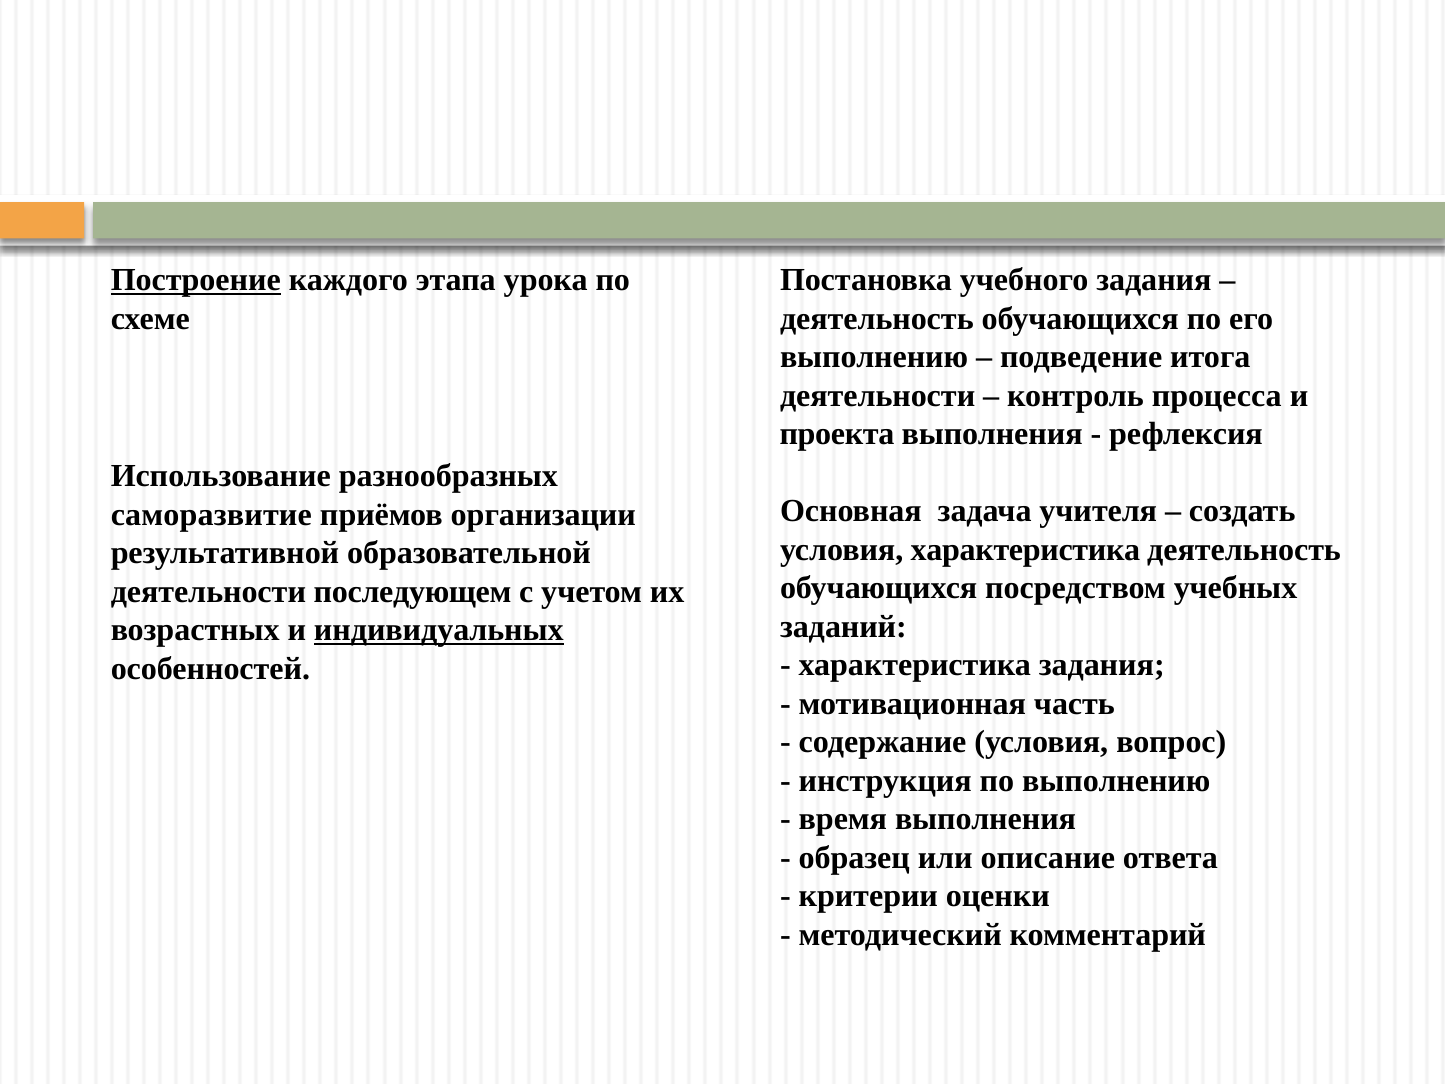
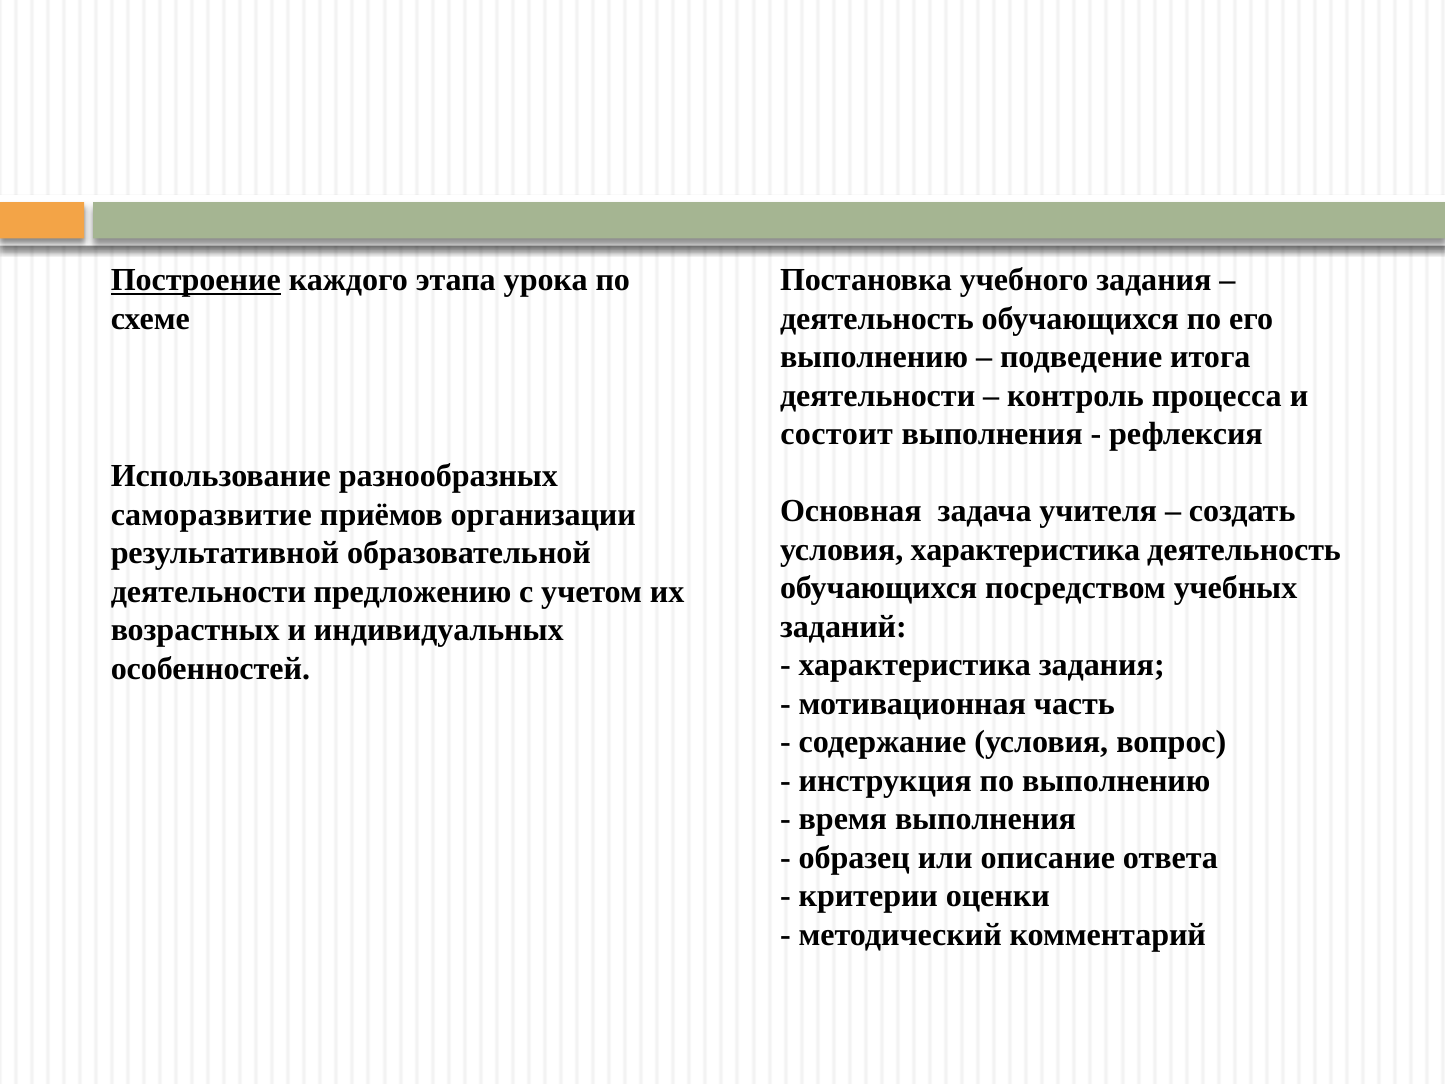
проекта: проекта -> состоит
последующем: последующем -> предложению
индивидуальных underline: present -> none
